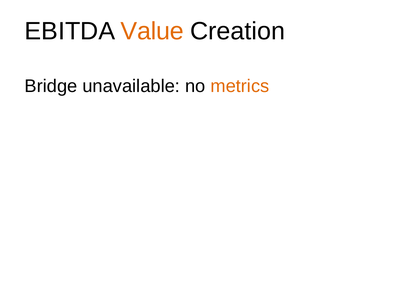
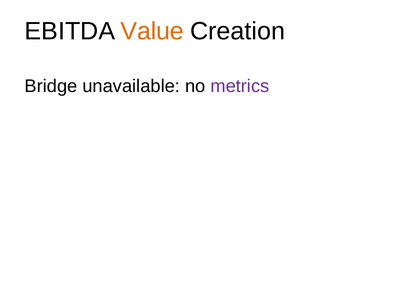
metrics colour: orange -> purple
